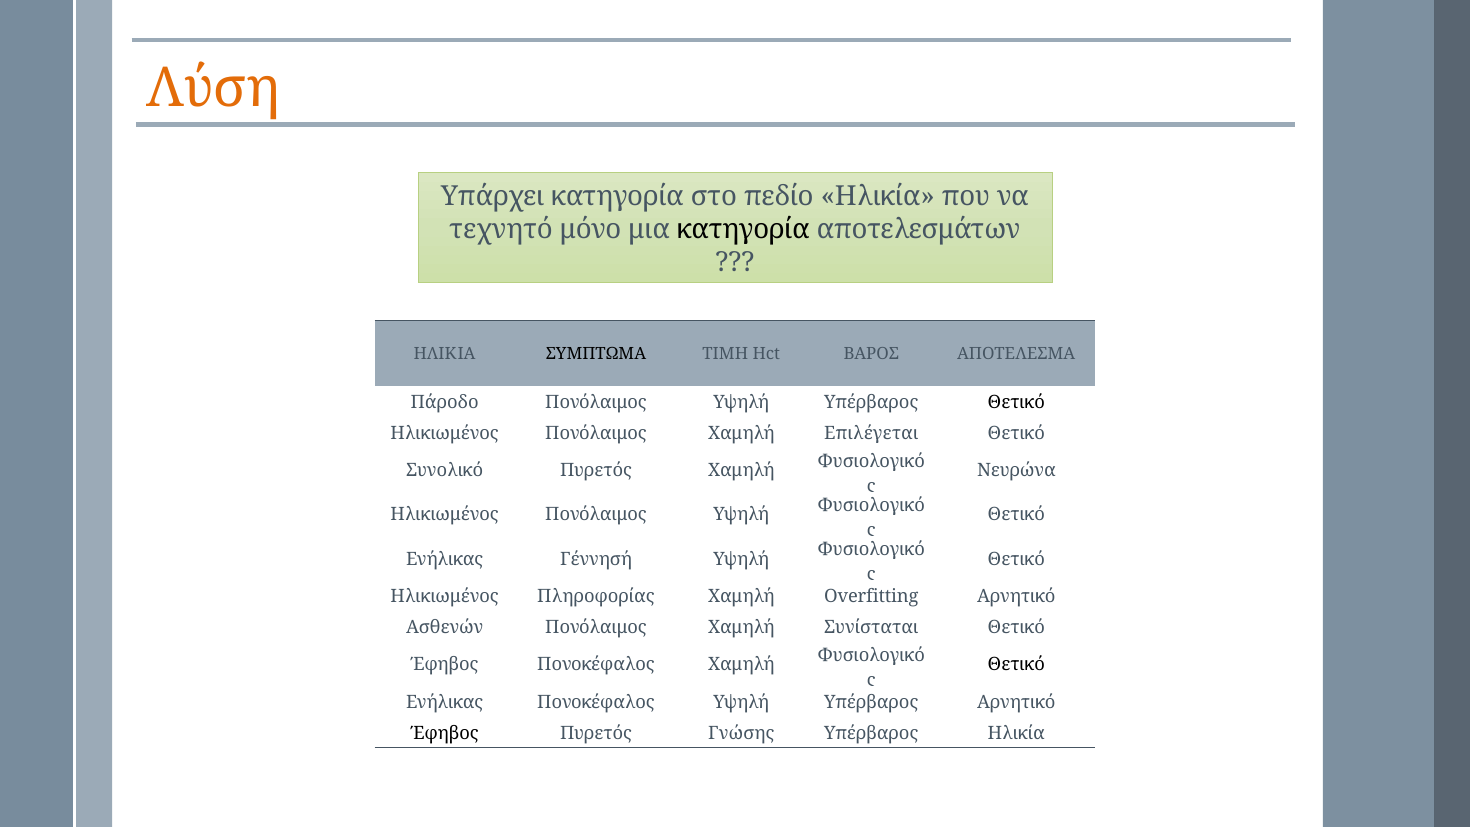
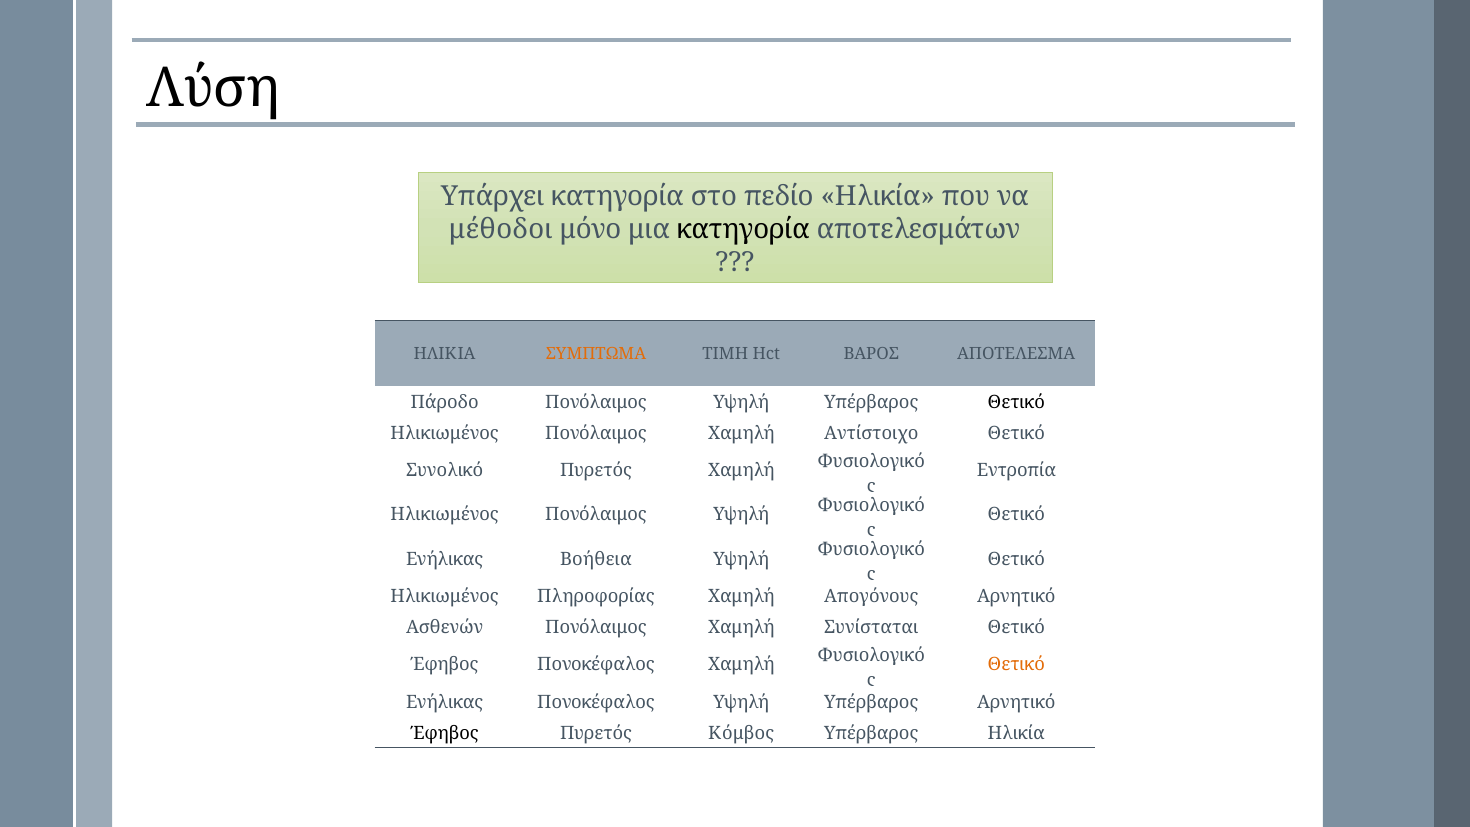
Λύση colour: orange -> black
τεχνητό: τεχνητό -> μέθοδοι
ΣΥΜΠΤΩΜΑ colour: black -> orange
Επιλέγεται: Επιλέγεται -> Αντίστοιχο
Νευρώνα: Νευρώνα -> Εντροπία
Γέννησή: Γέννησή -> Βοήθεια
Overfitting: Overfitting -> Απογόνους
Θετικό at (1016, 665) colour: black -> orange
Γνώσης: Γνώσης -> Κόμβος
